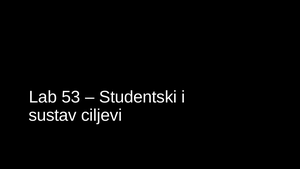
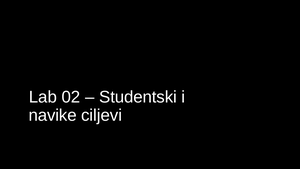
53: 53 -> 02
sustav: sustav -> navike
